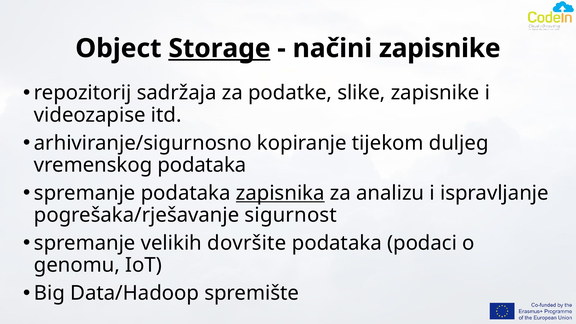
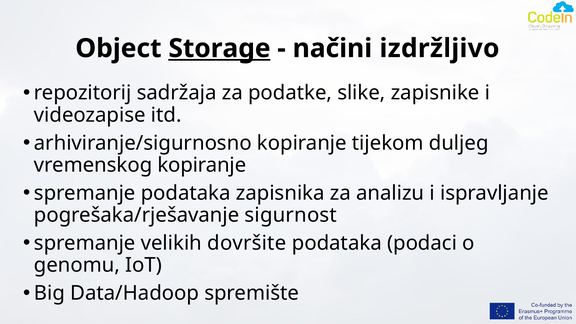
načini zapisnike: zapisnike -> izdržljivo
vremenskog podataka: podataka -> kopiranje
zapisnika underline: present -> none
